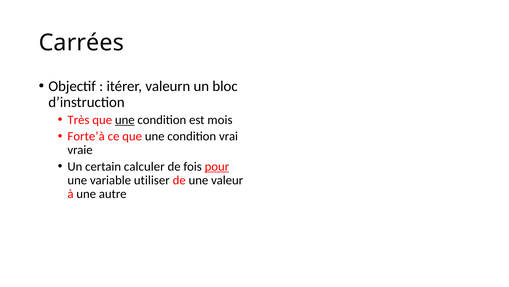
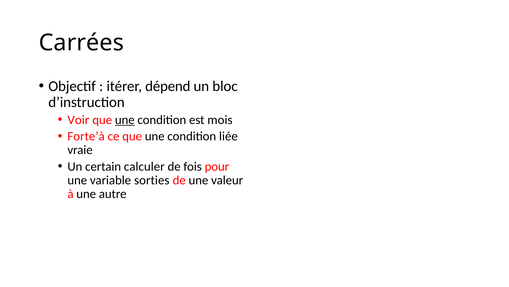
valeurn: valeurn -> dépend
Très: Très -> Voir
vrai: vrai -> liée
pour underline: present -> none
utiliser: utiliser -> sorties
